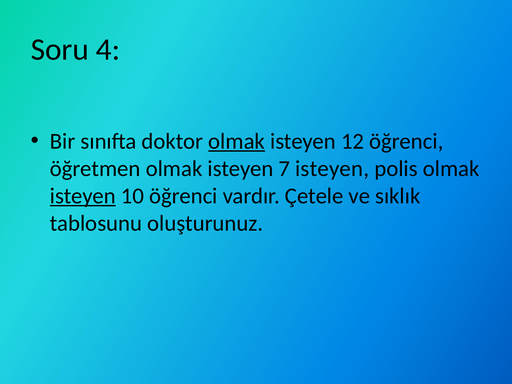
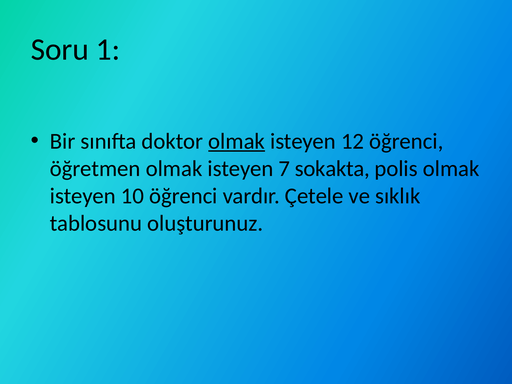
4: 4 -> 1
7 isteyen: isteyen -> sokakta
isteyen at (83, 196) underline: present -> none
